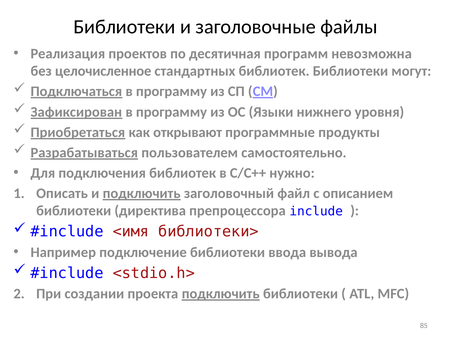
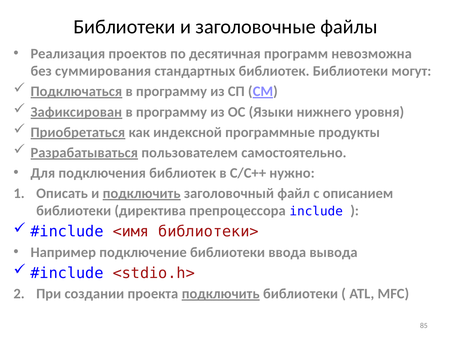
целочисленное: целочисленное -> суммирования
открывают: открывают -> индексной
